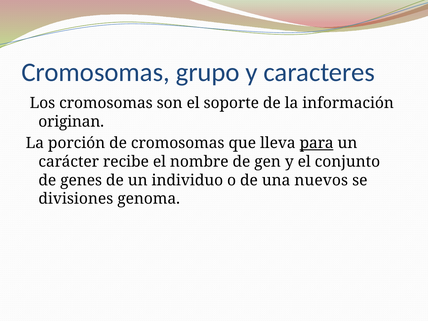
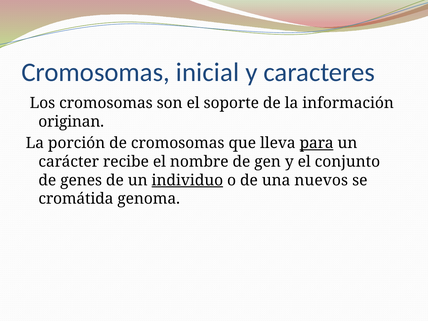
grupo: grupo -> inicial
individuo underline: none -> present
divisiones: divisiones -> cromátida
